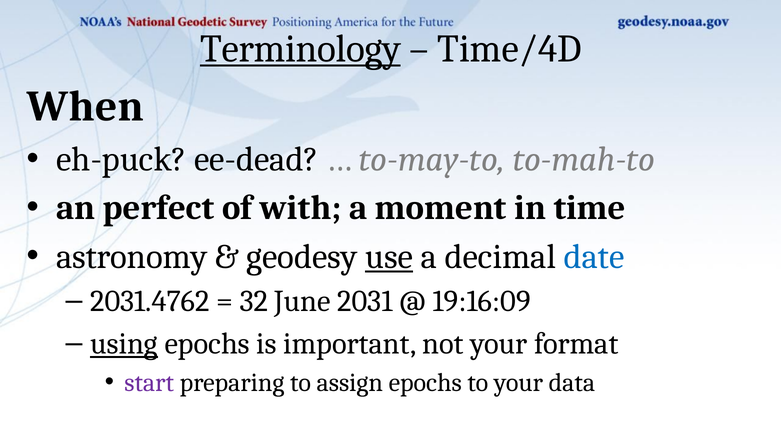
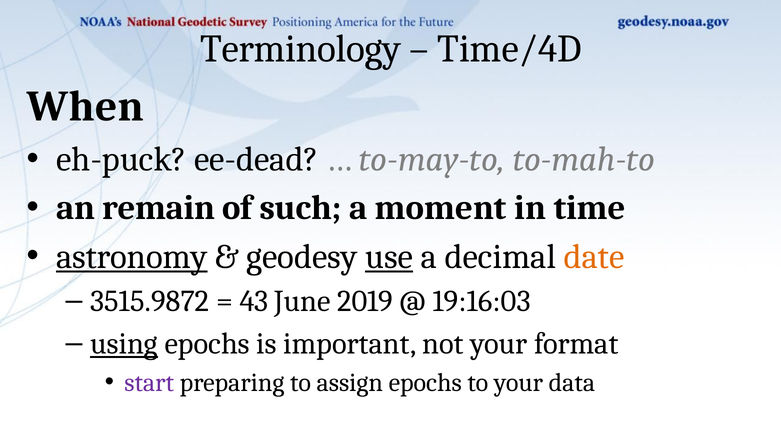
Terminology underline: present -> none
perfect: perfect -> remain
with: with -> such
astronomy underline: none -> present
date colour: blue -> orange
2031.4762: 2031.4762 -> 3515.9872
32: 32 -> 43
2031: 2031 -> 2019
19:16:09: 19:16:09 -> 19:16:03
